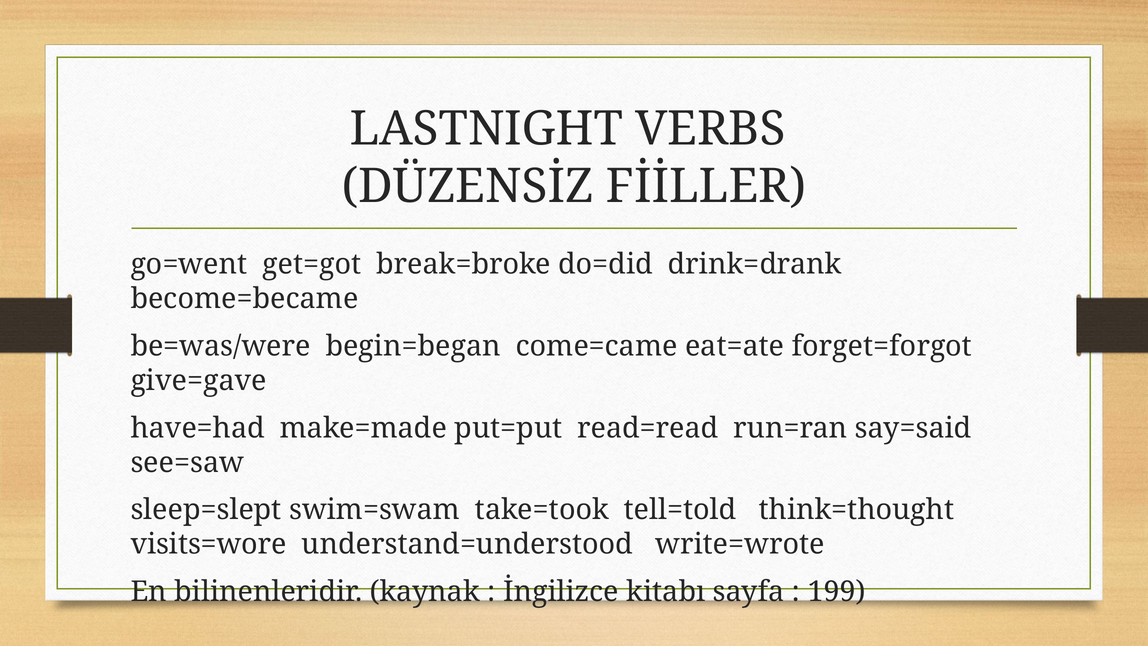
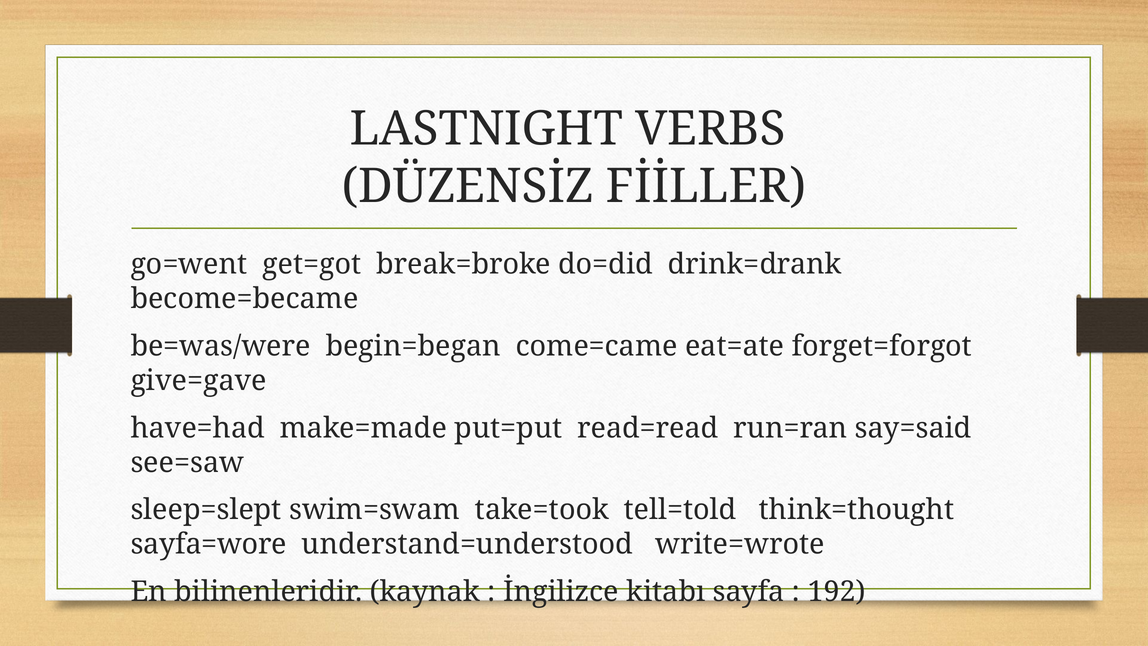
visits=wore: visits=wore -> sayfa=wore
199: 199 -> 192
